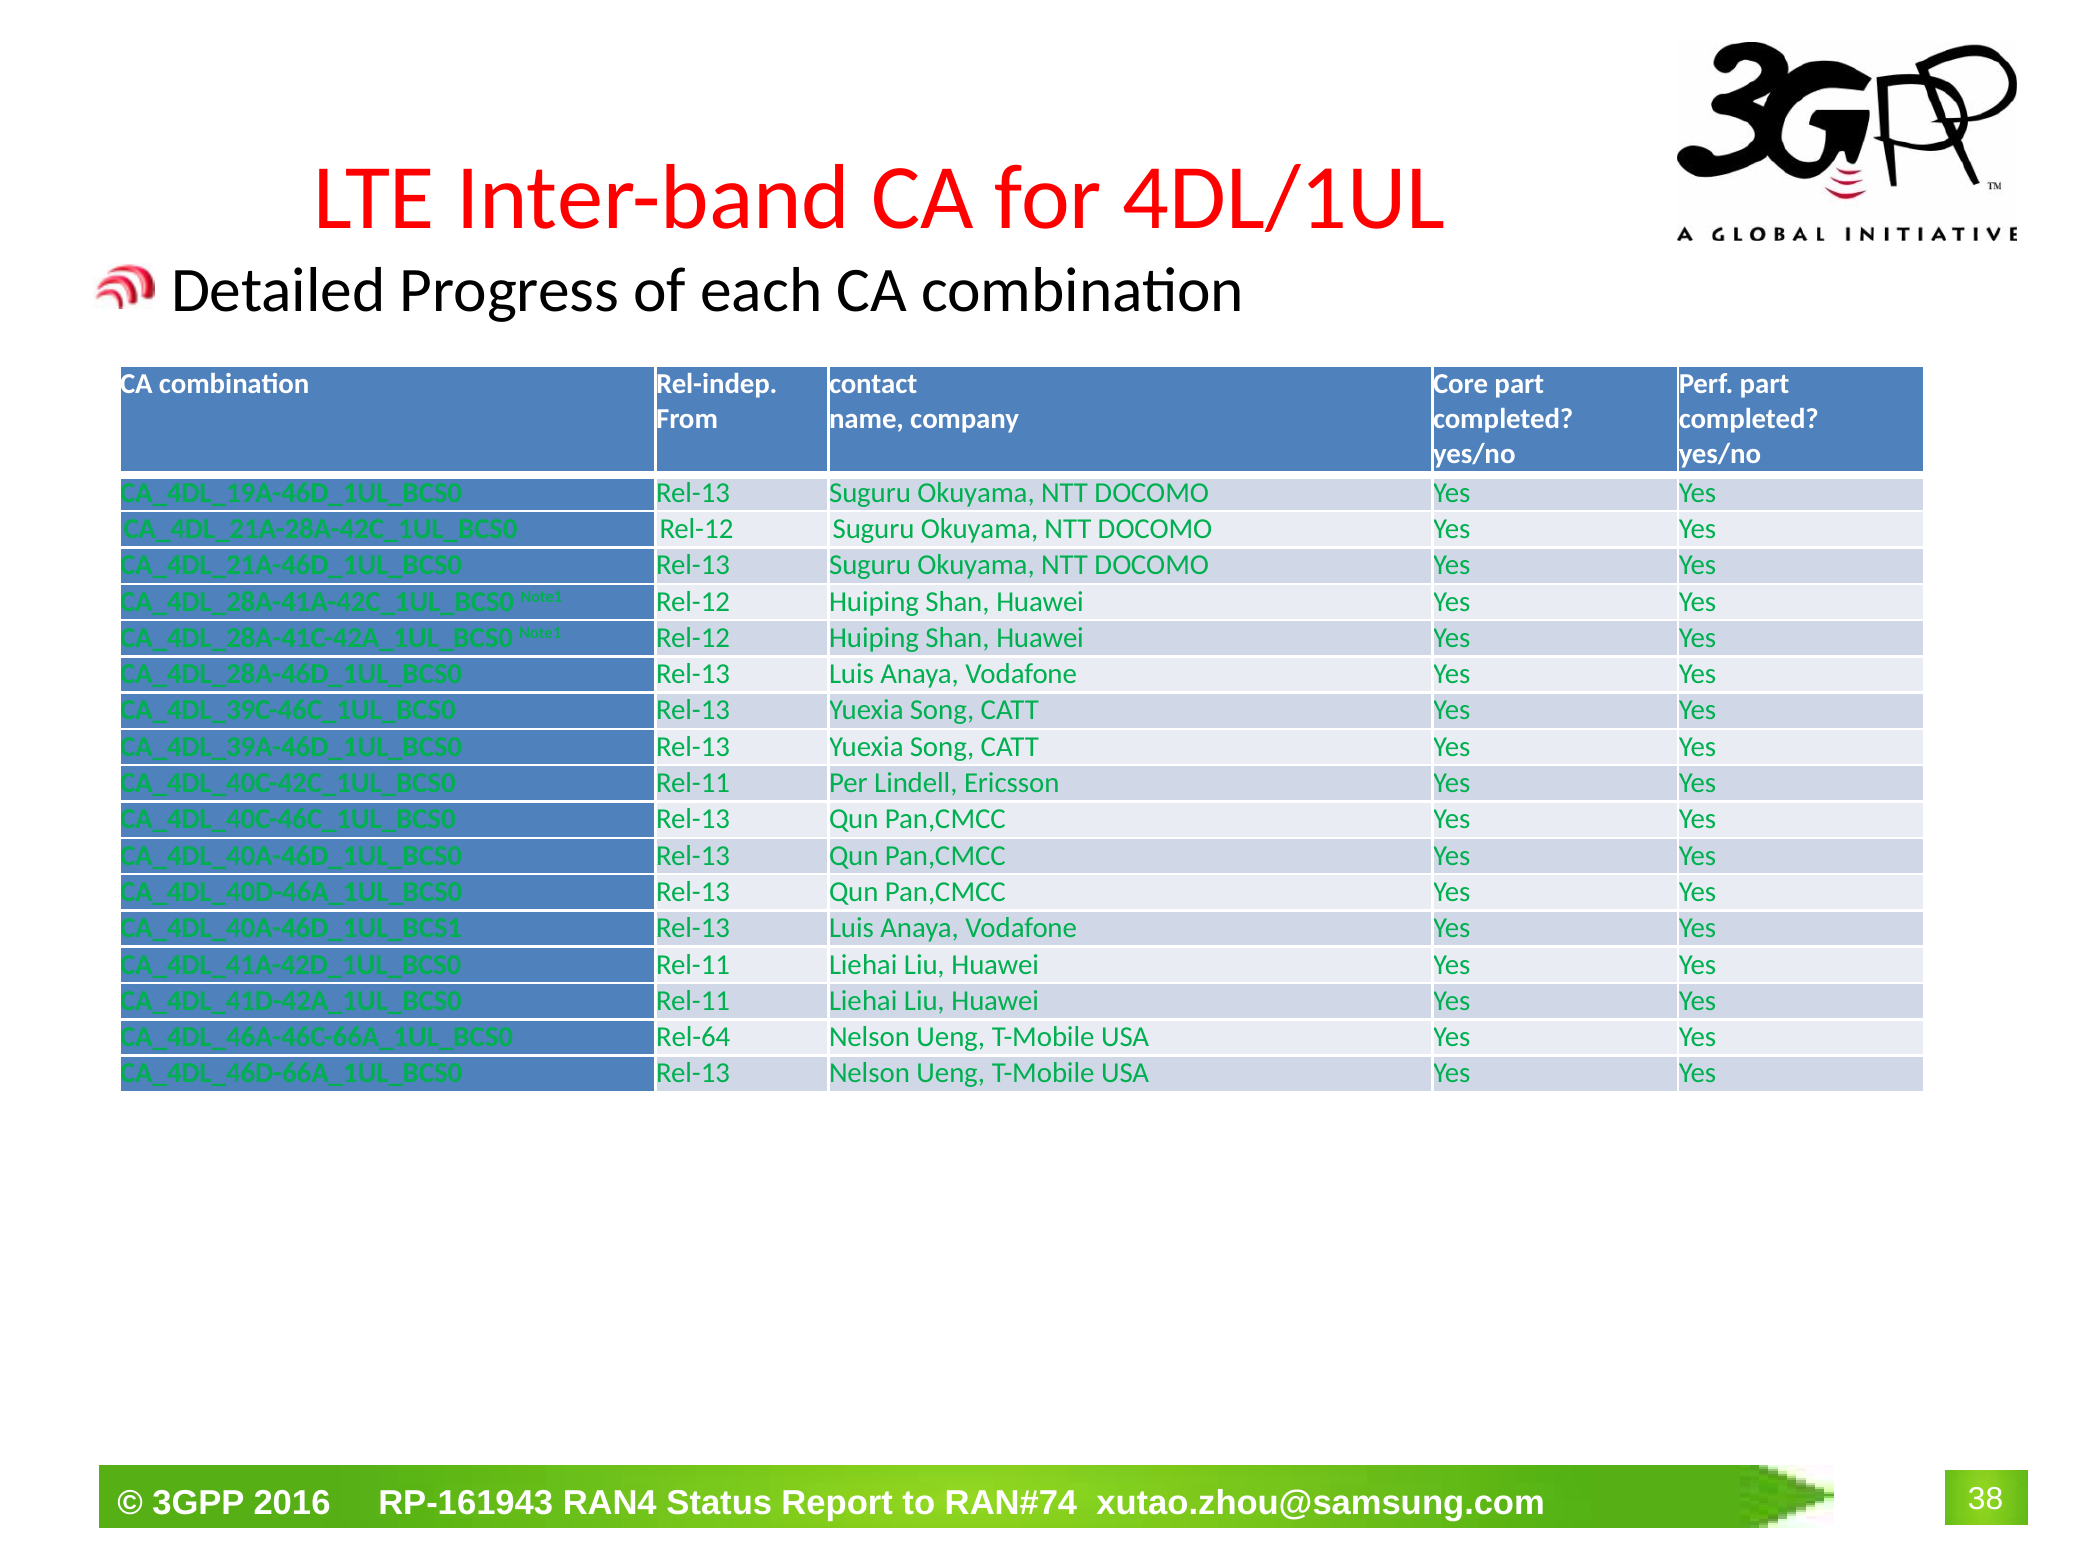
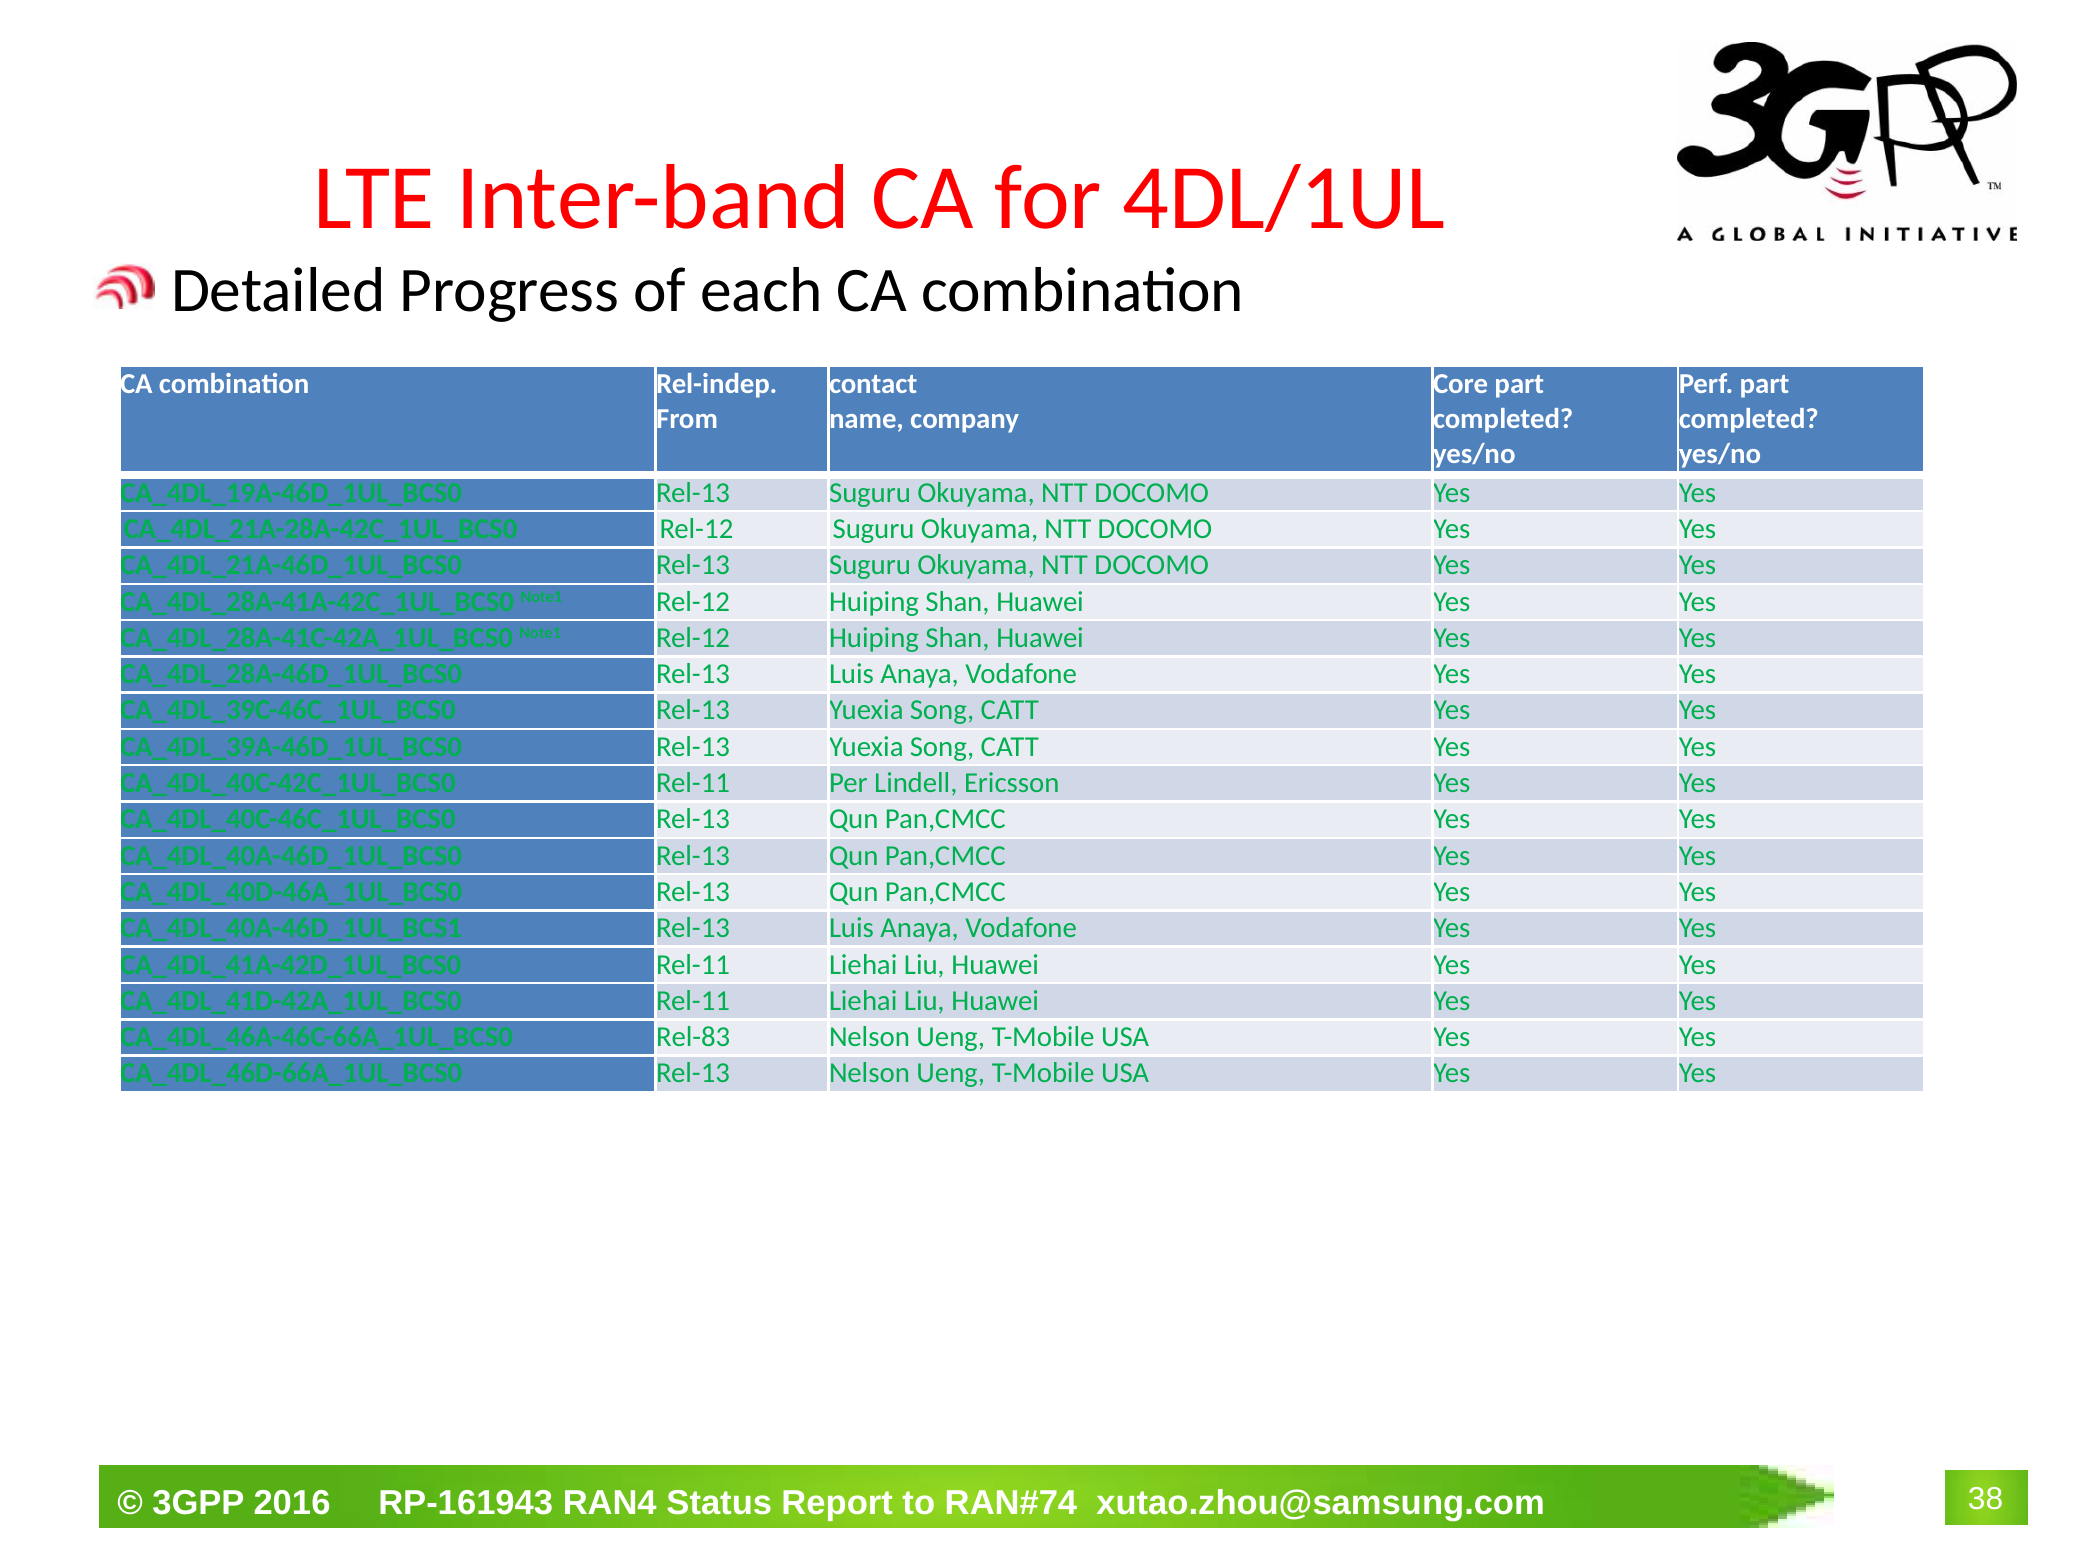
Rel-64: Rel-64 -> Rel-83
